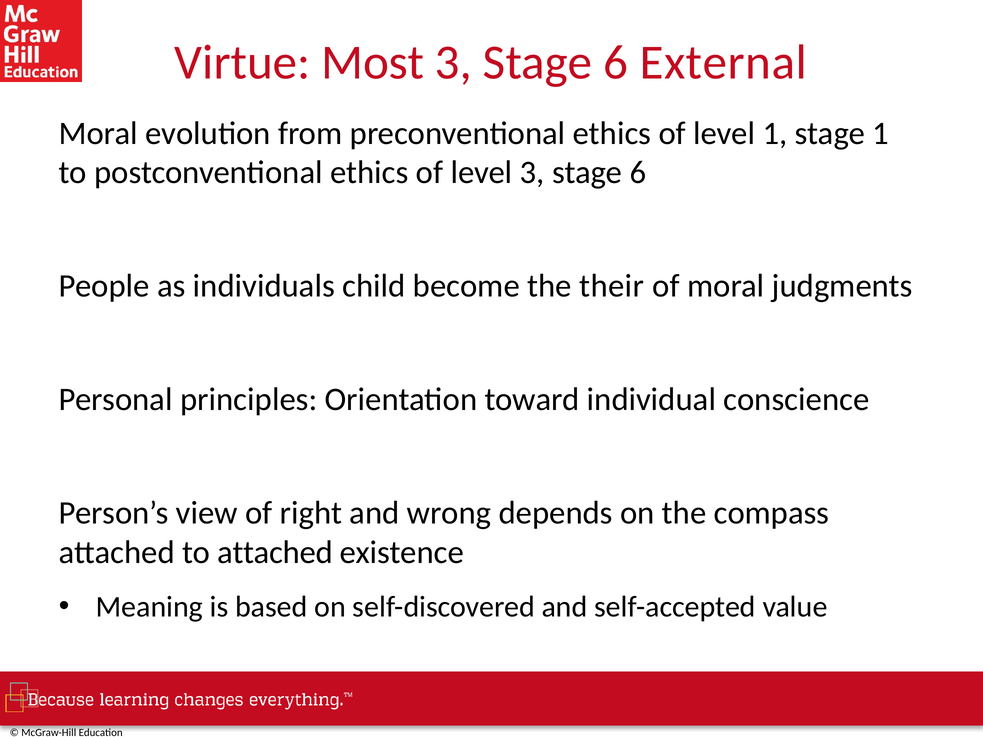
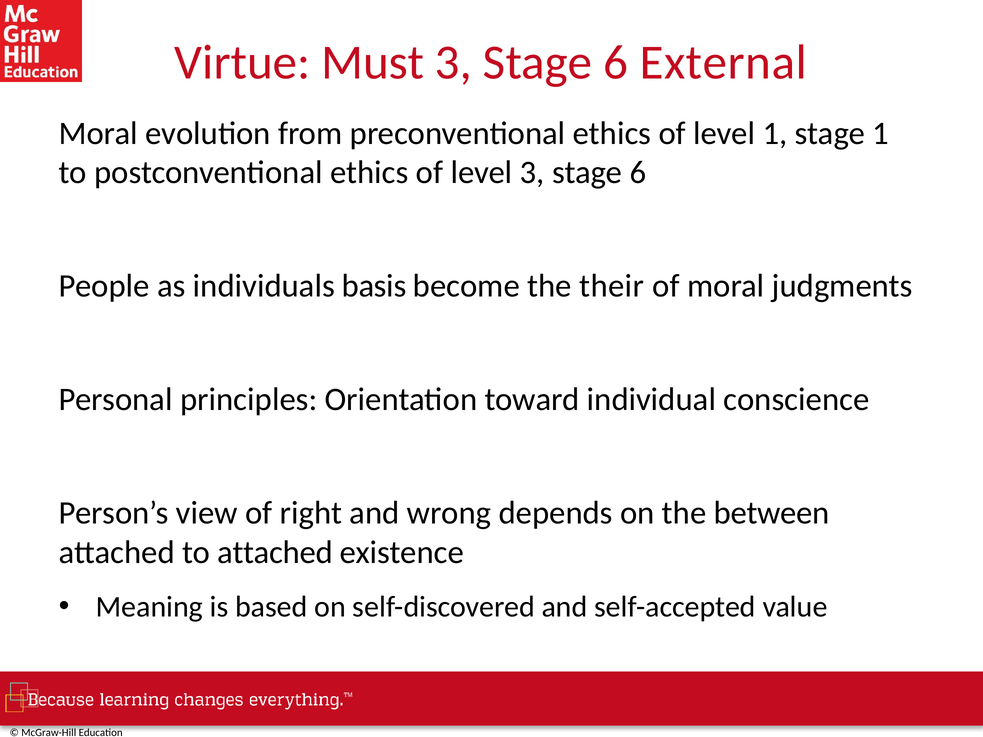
Most: Most -> Must
child: child -> basis
compass: compass -> between
